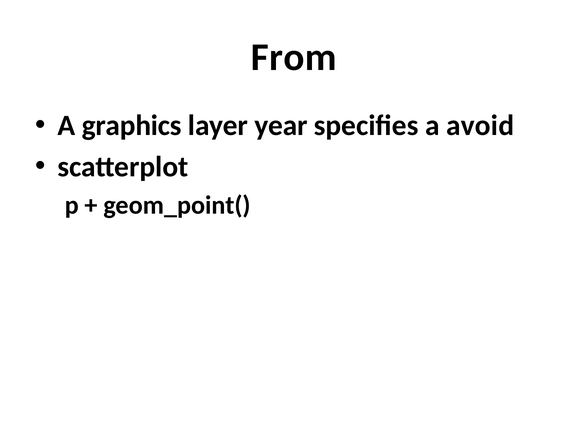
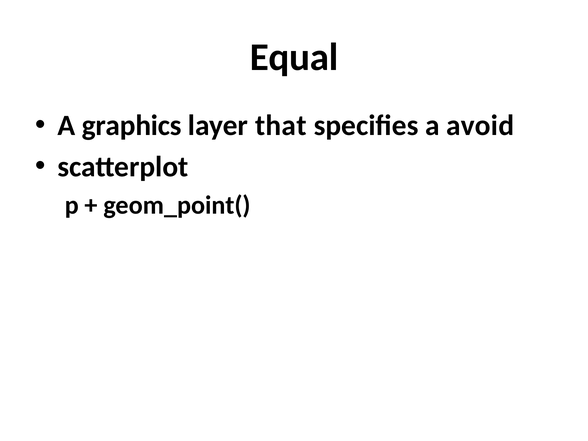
From: From -> Equal
year: year -> that
